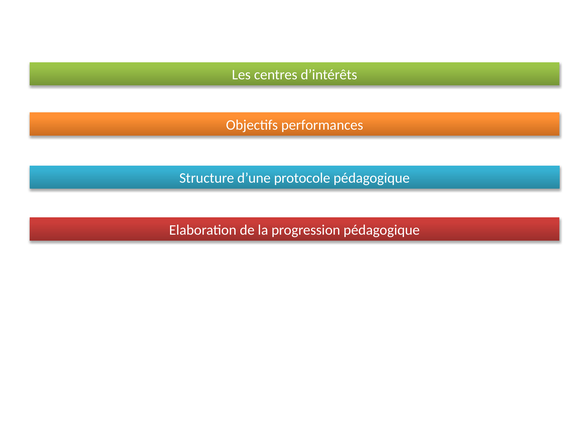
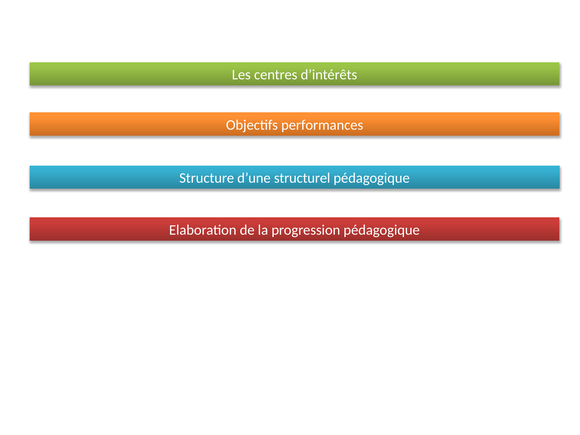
protocole: protocole -> structurel
